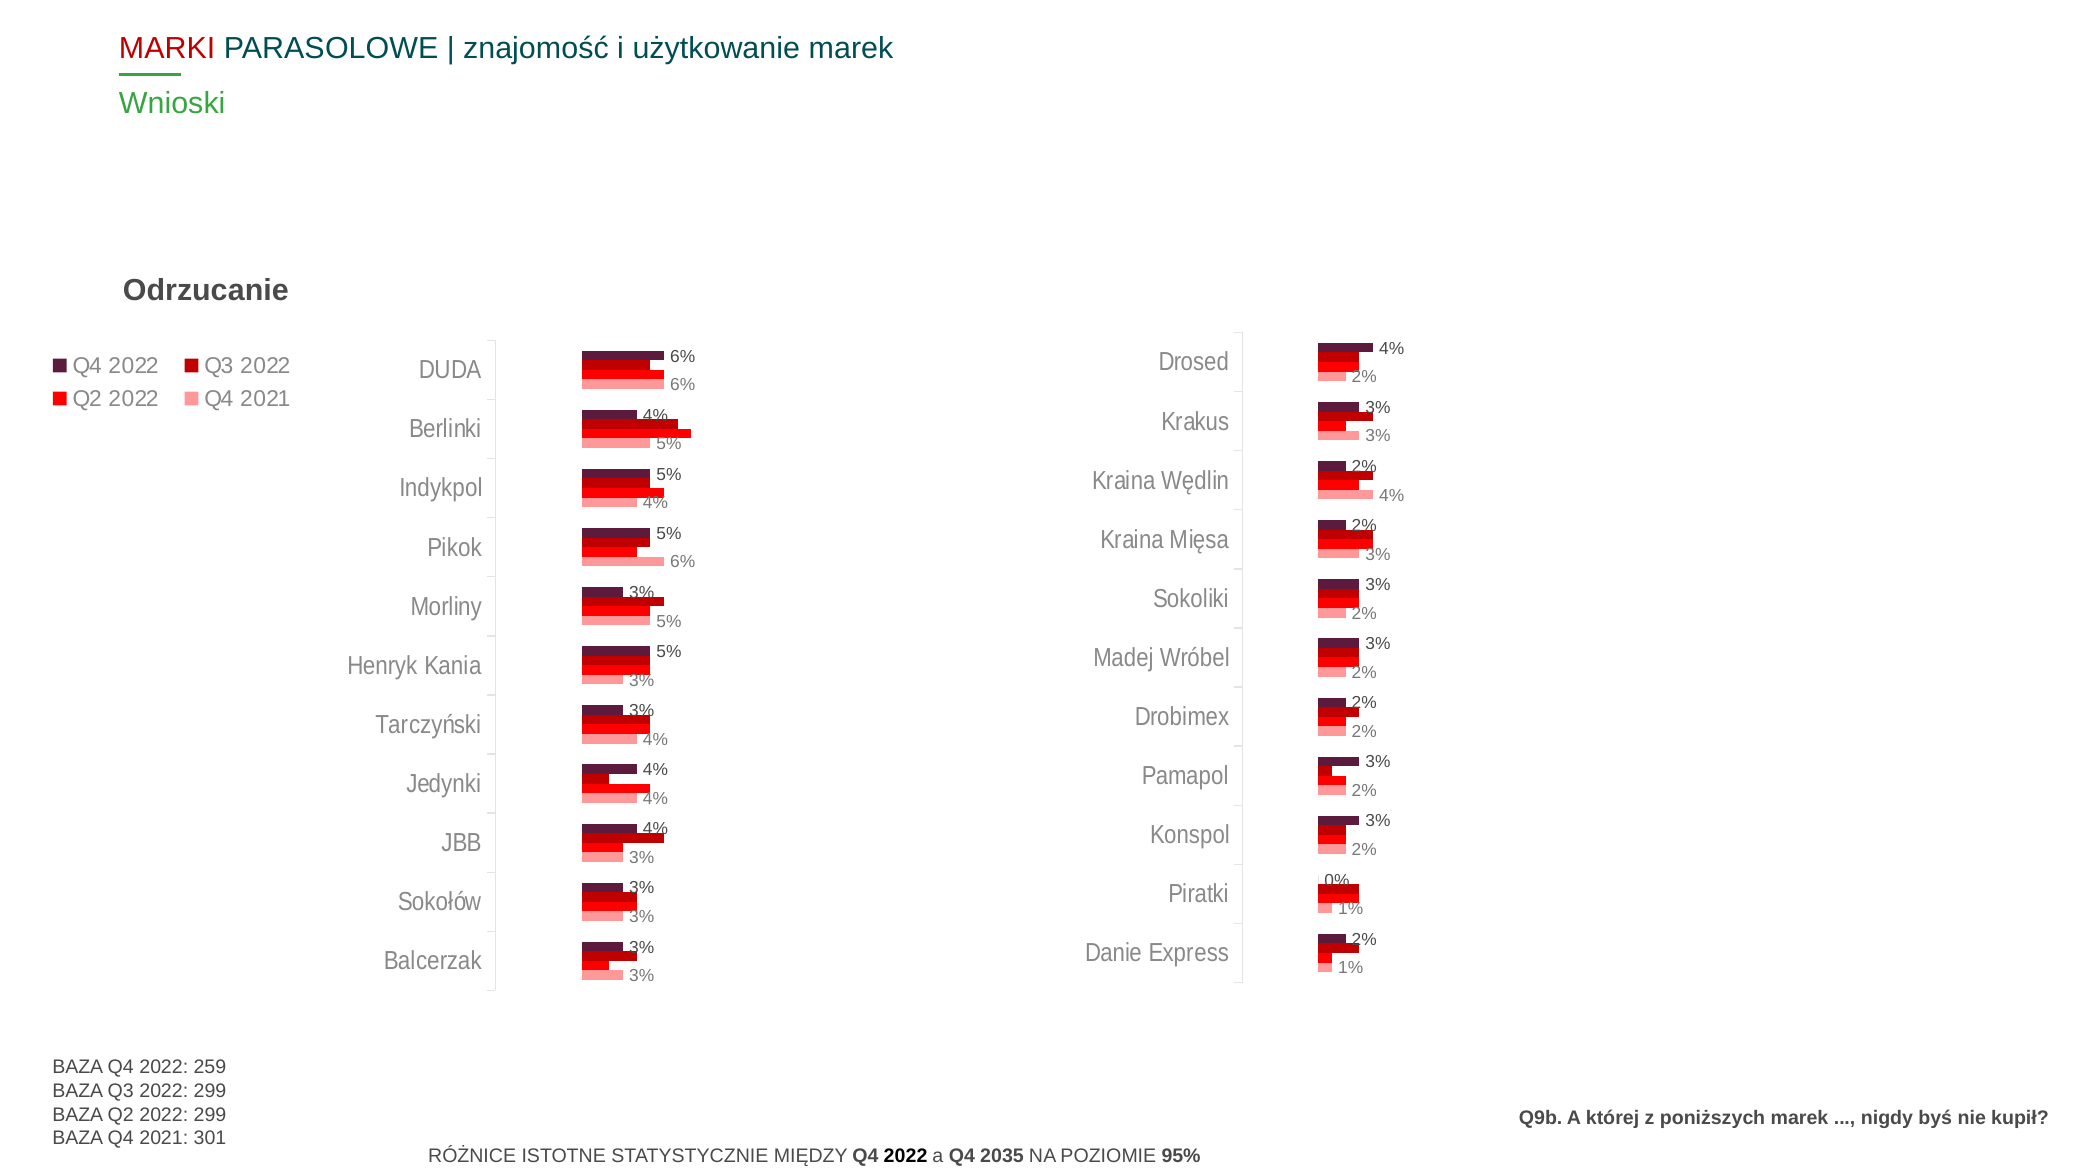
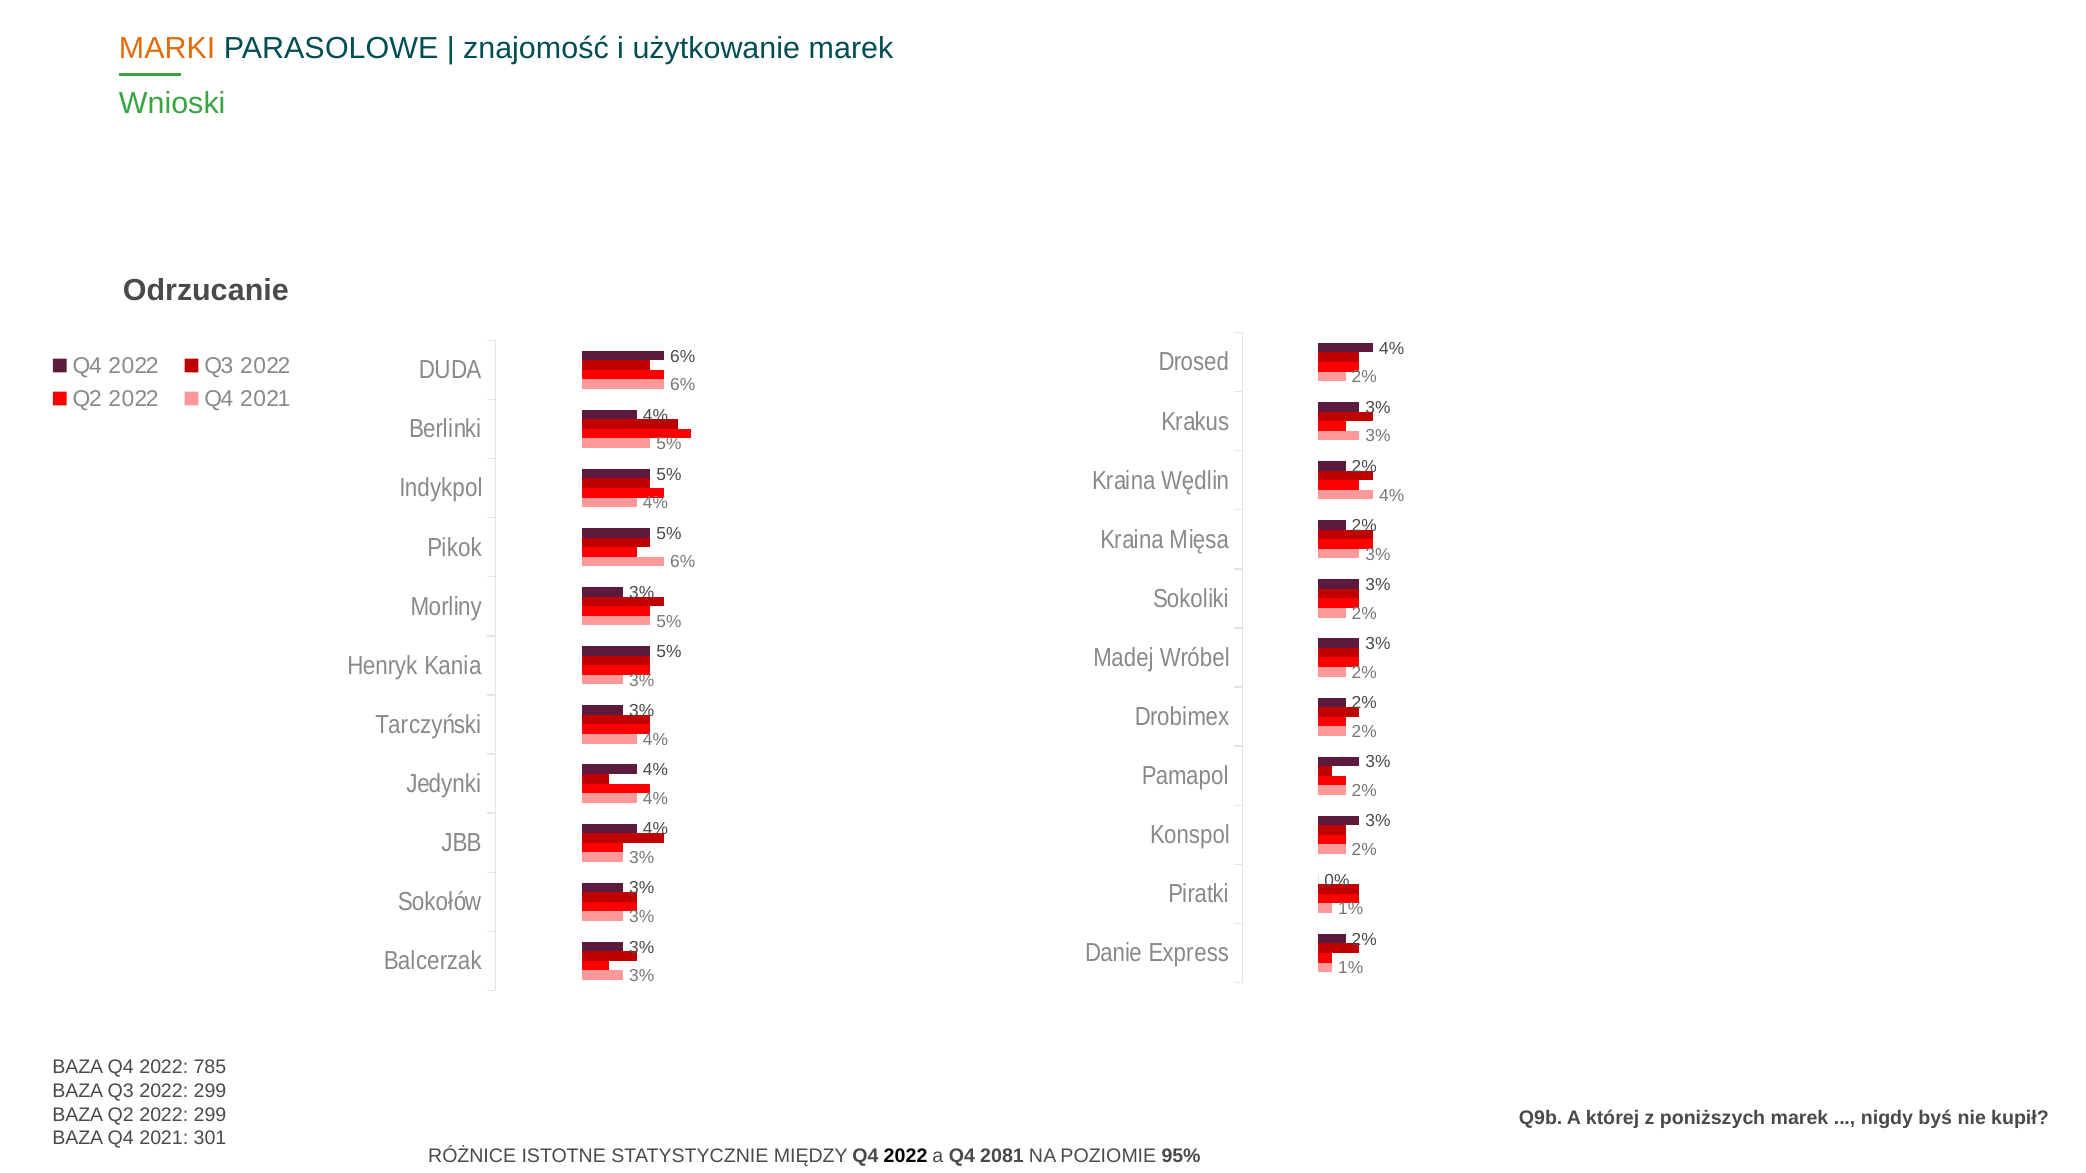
MARKI colour: red -> orange
259: 259 -> 785
2035: 2035 -> 2081
